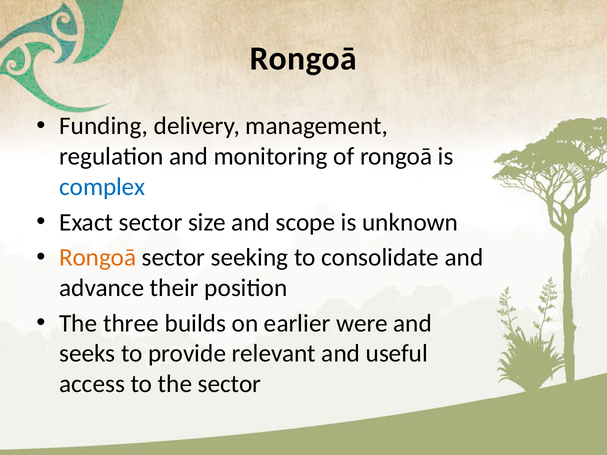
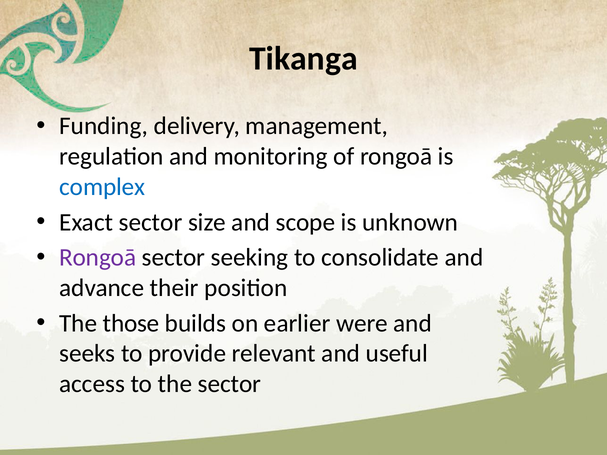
Rongoā at (303, 59): Rongoā -> Tikanga
Rongoā at (98, 258) colour: orange -> purple
three: three -> those
